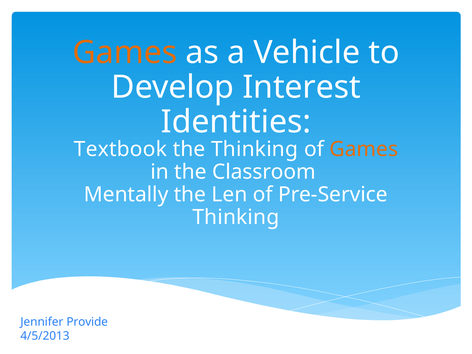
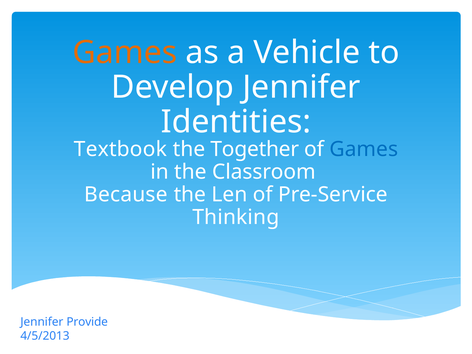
Develop Interest: Interest -> Jennifer
the Thinking: Thinking -> Together
Games at (364, 149) colour: orange -> blue
Mentally: Mentally -> Because
